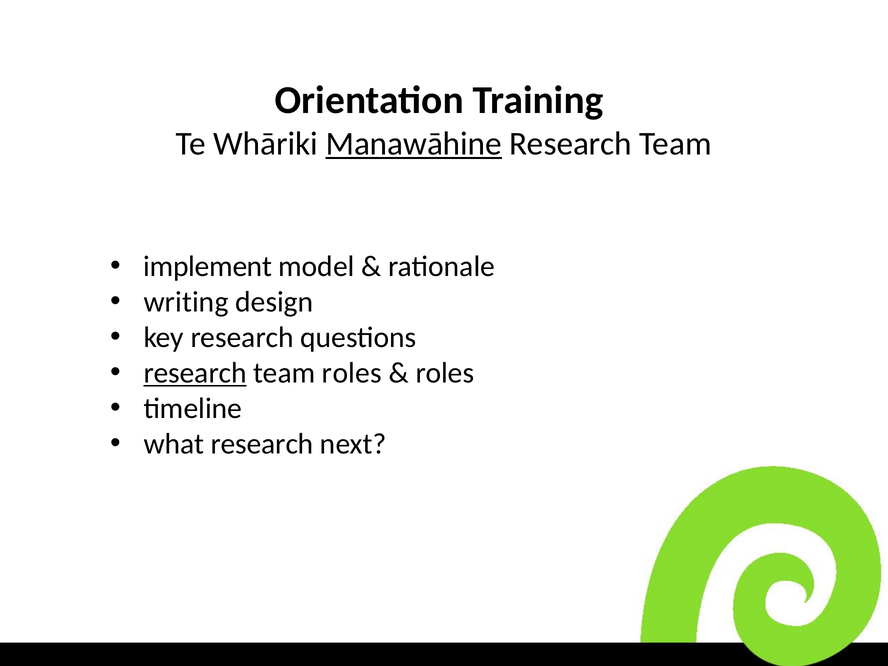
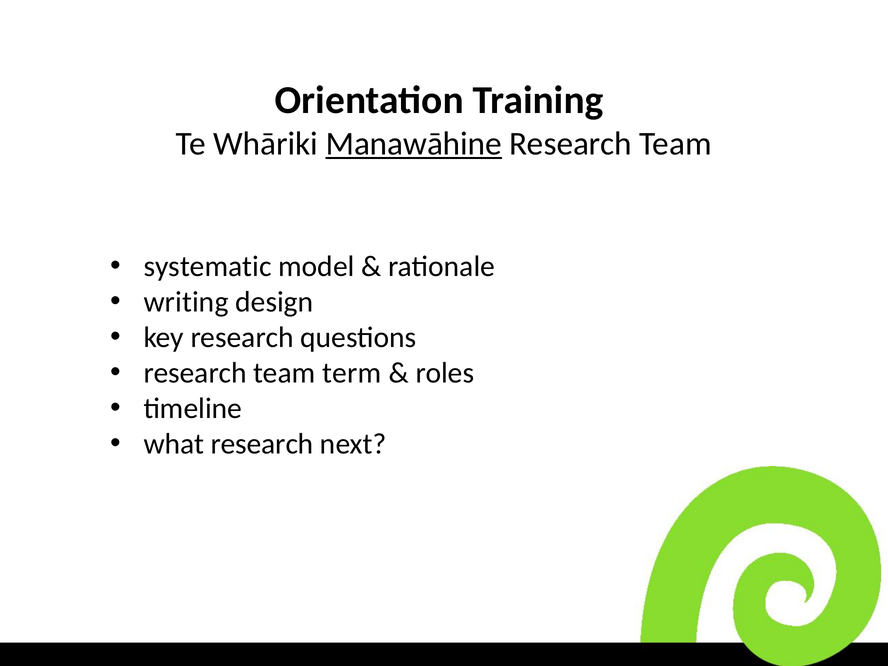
implement: implement -> systematic
research at (195, 373) underline: present -> none
team roles: roles -> term
